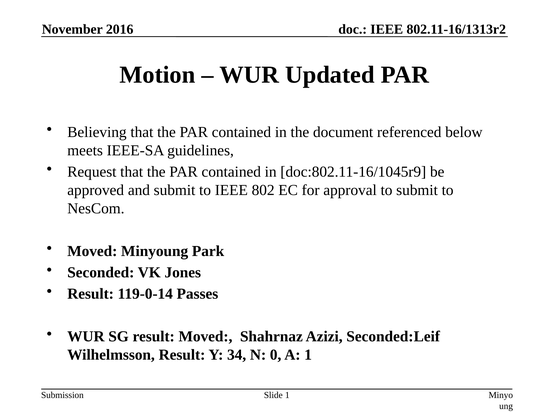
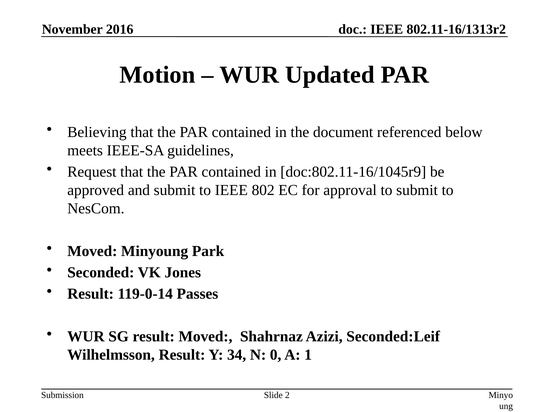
Slide 1: 1 -> 2
